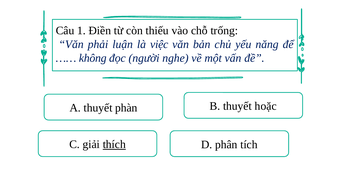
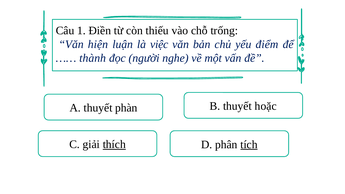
phải: phải -> hiện
năng: năng -> điểm
không: không -> thành
tích underline: none -> present
